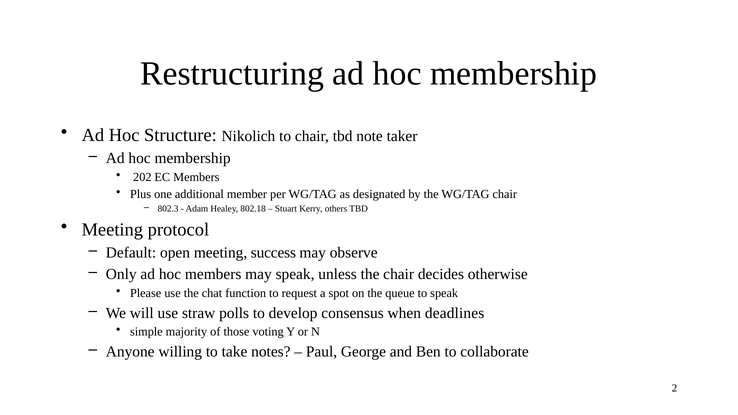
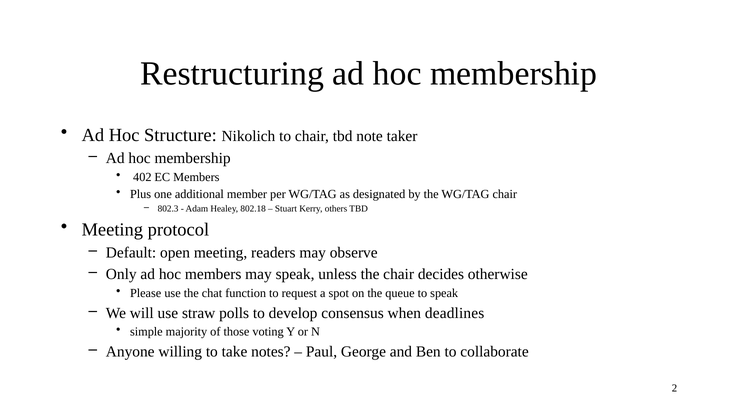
202: 202 -> 402
success: success -> readers
